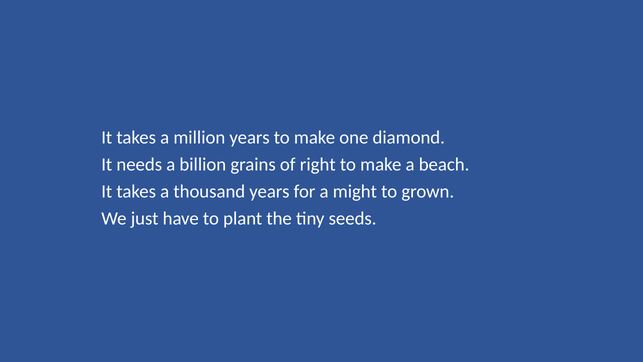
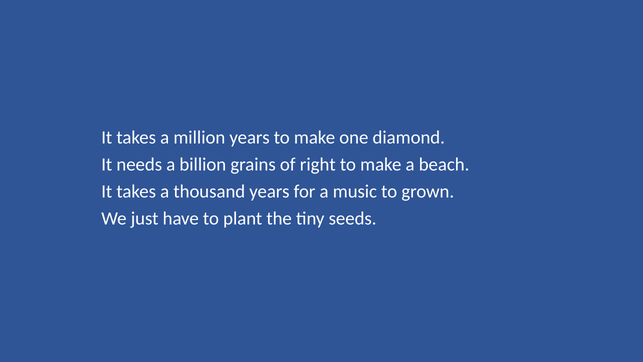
might: might -> music
